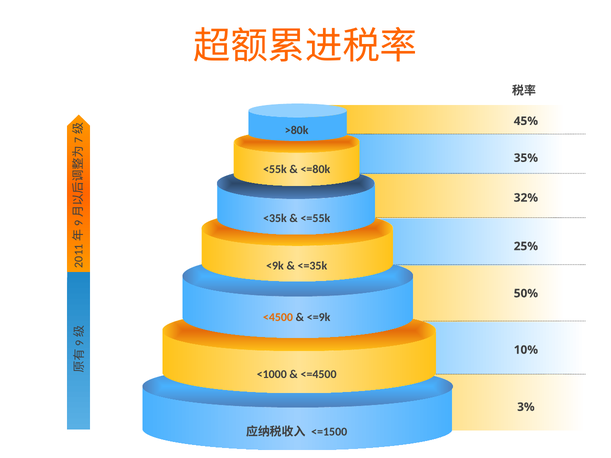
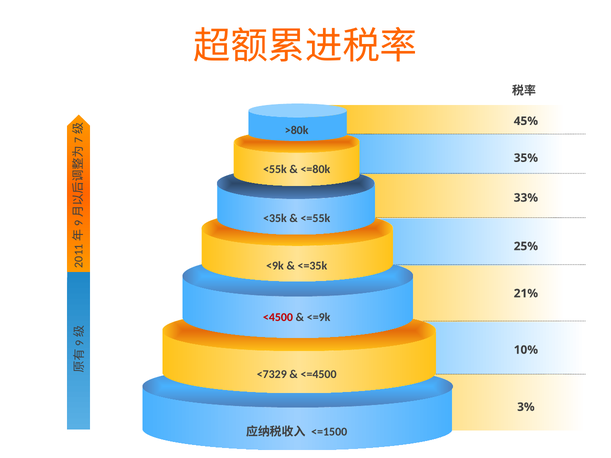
32%: 32% -> 33%
50%: 50% -> 21%
<4500 colour: orange -> red
<1000: <1000 -> <7329
